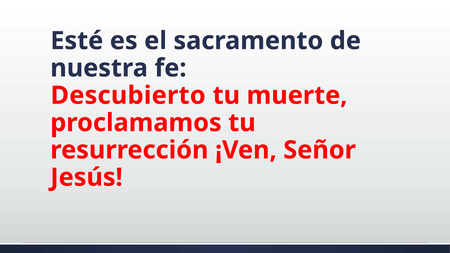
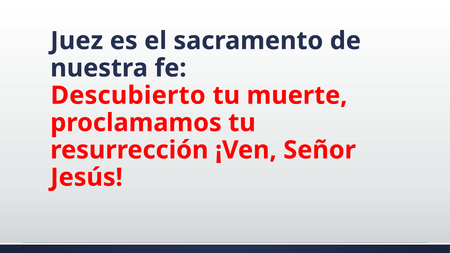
Esté: Esté -> Juez
